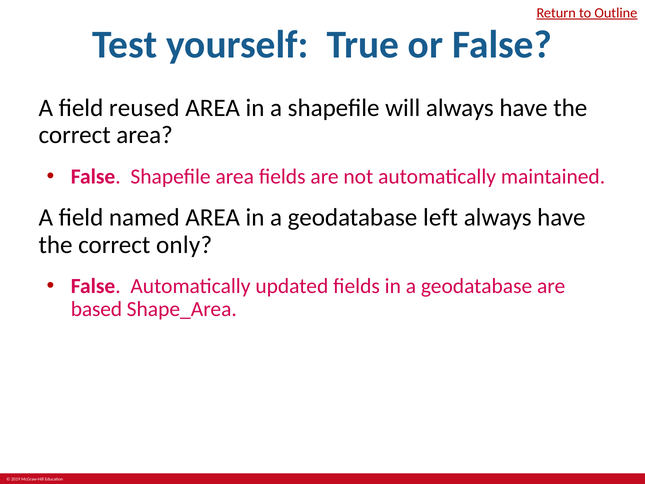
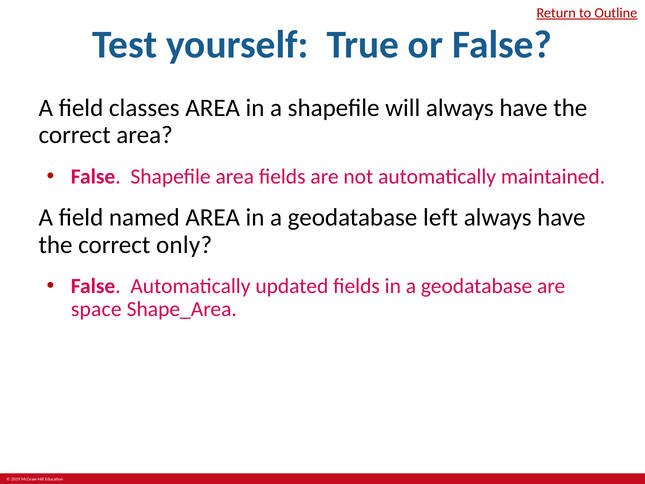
reused: reused -> classes
based: based -> space
